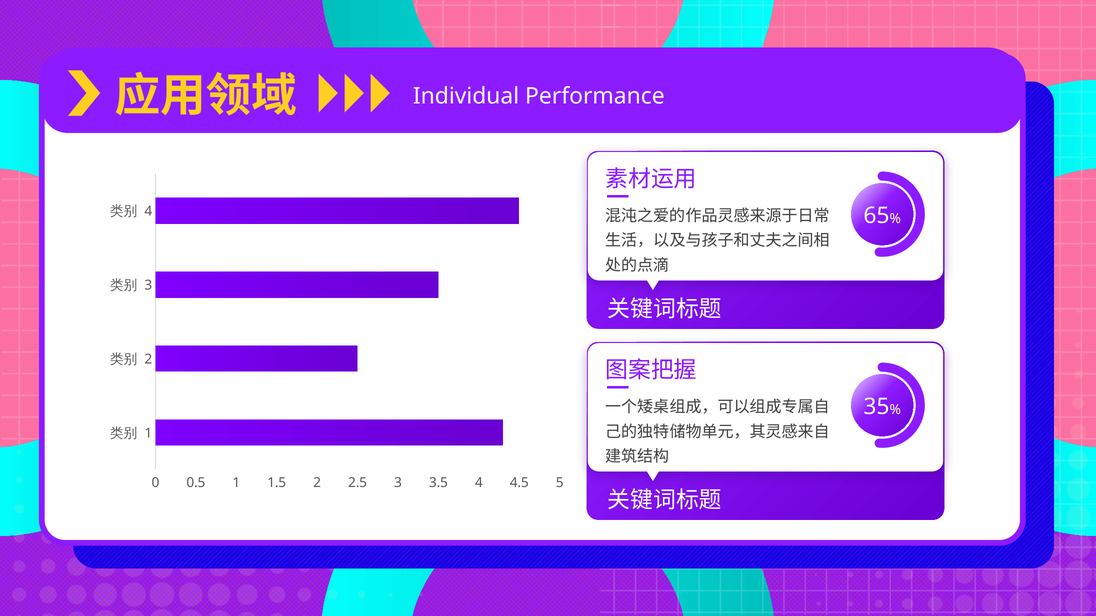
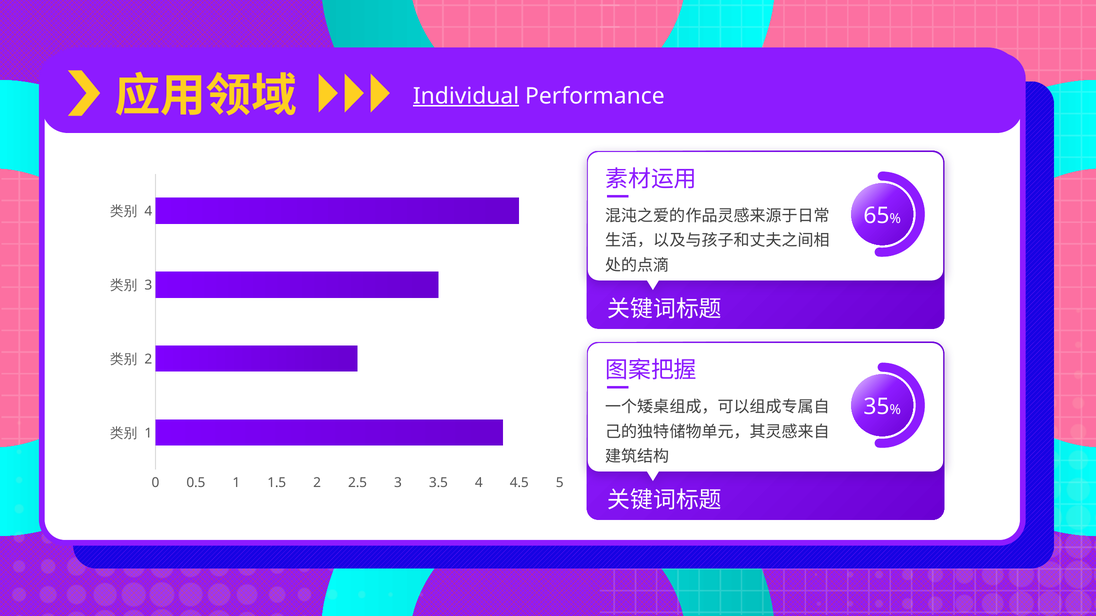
Individual underline: none -> present
